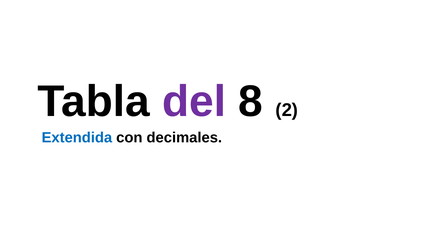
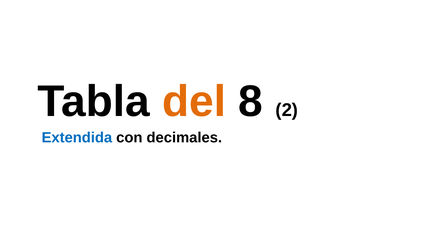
del colour: purple -> orange
